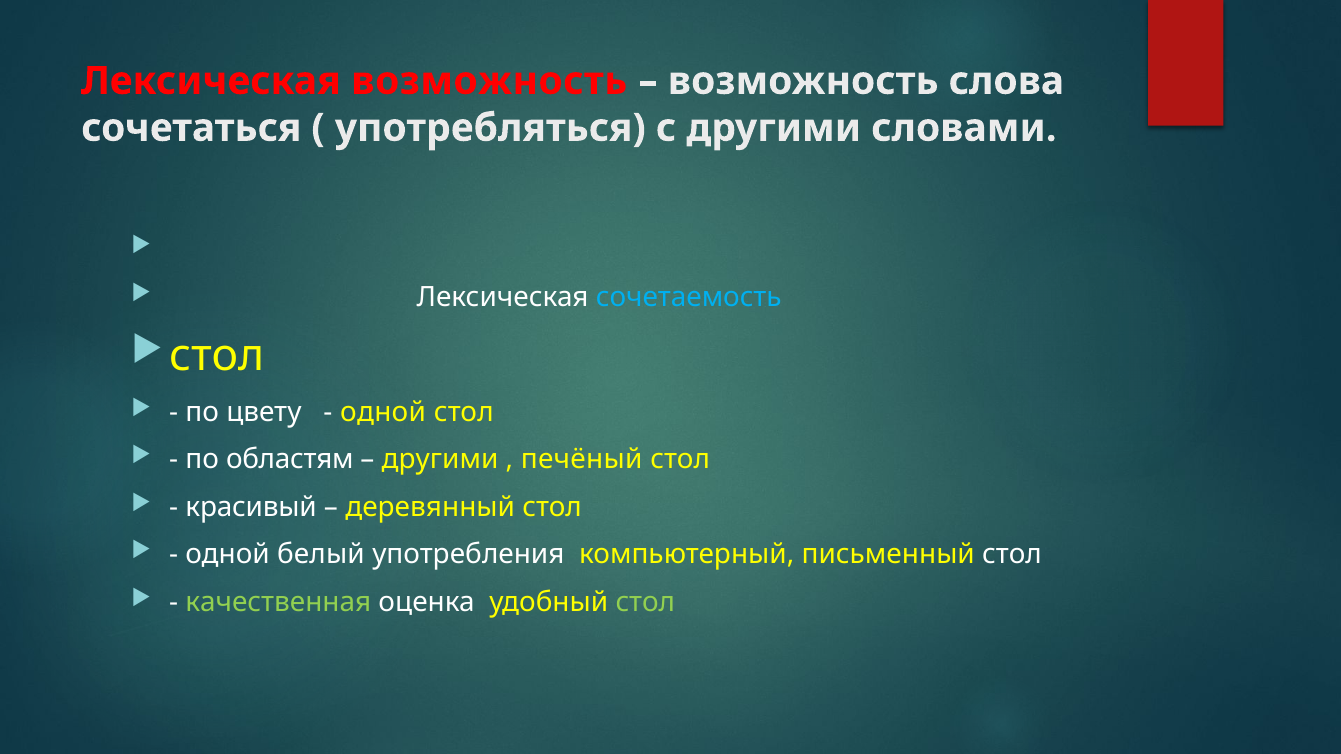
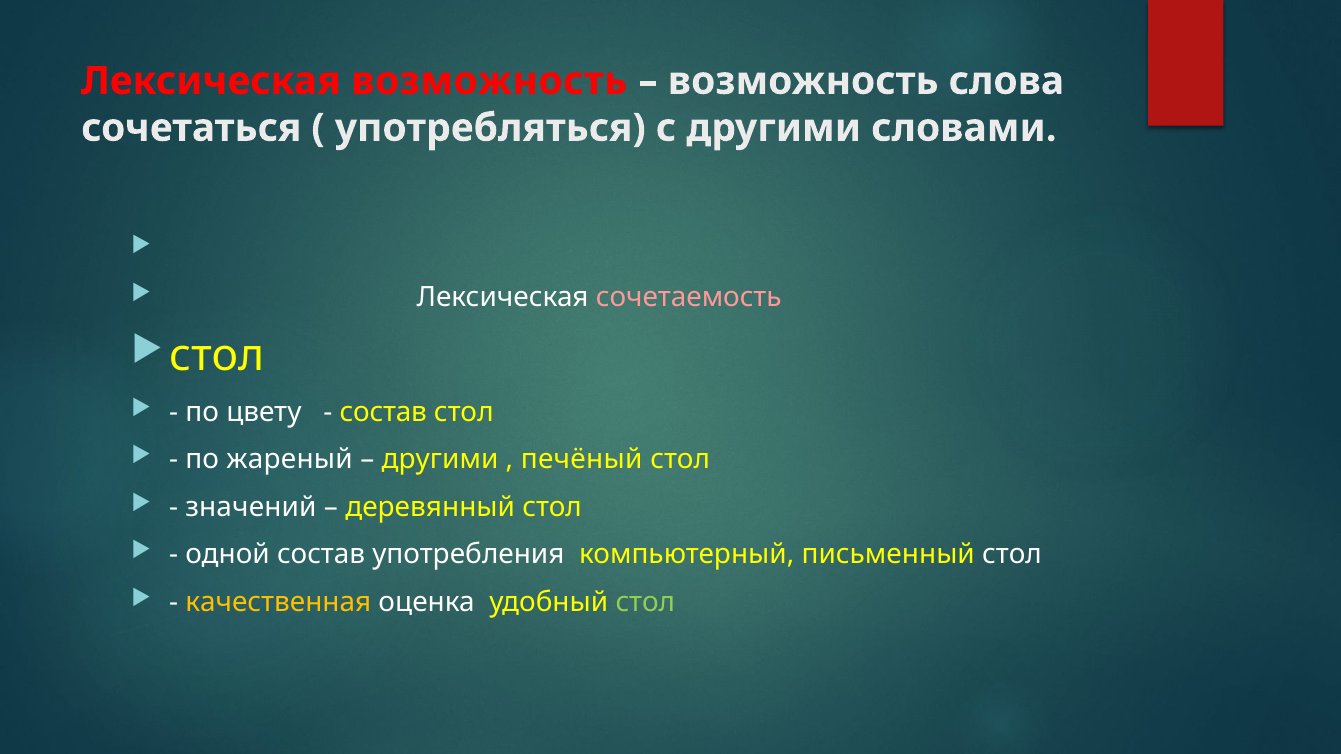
сочетаемость colour: light blue -> pink
одной at (383, 412): одной -> состав
областям: областям -> жареный
красивый: красивый -> значений
одной белый: белый -> состав
качественная colour: light green -> yellow
